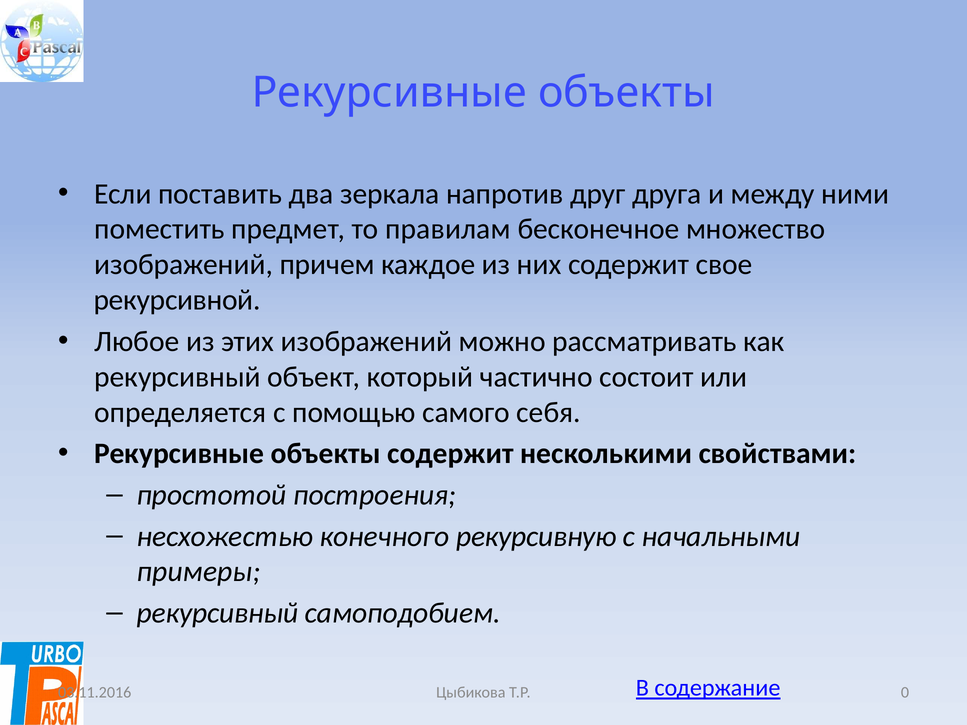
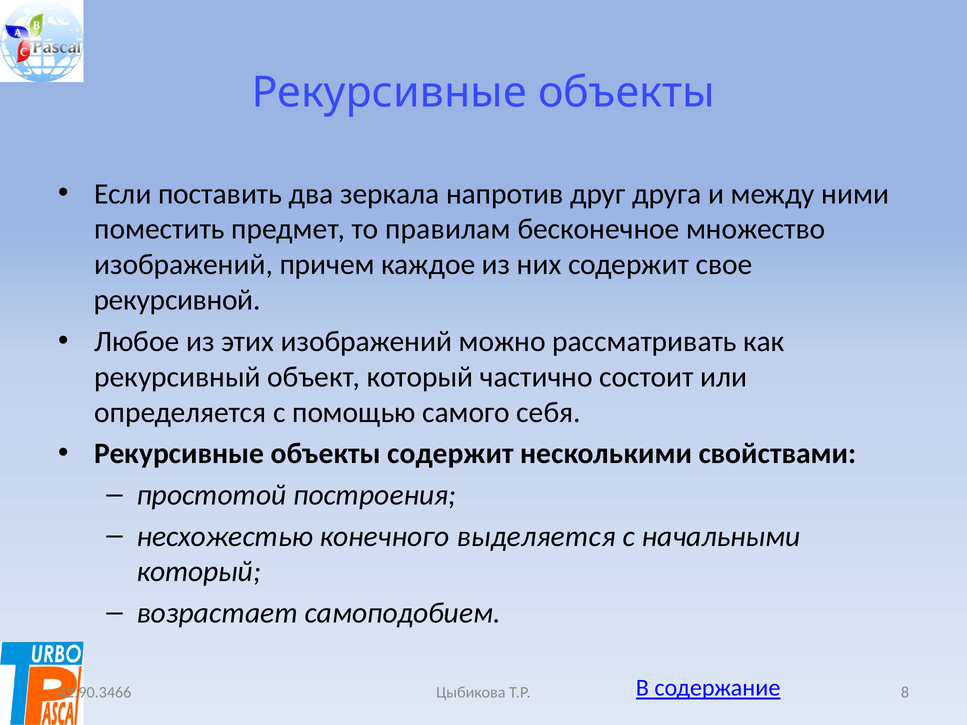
рекурсивную: рекурсивную -> выделяется
примеры at (199, 572): примеры -> который
рекурсивный at (217, 613): рекурсивный -> возрастает
0: 0 -> 8
03.11.2016: 03.11.2016 -> 42.90.3466
